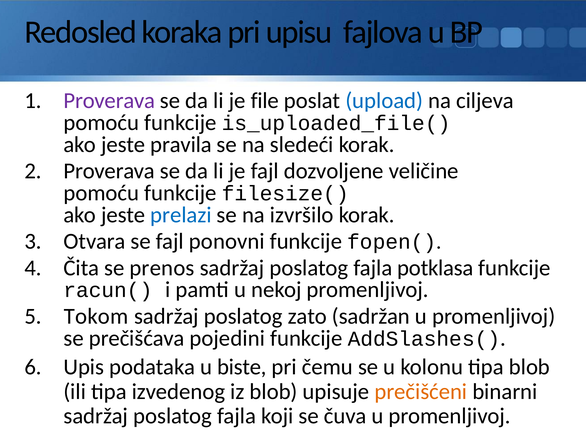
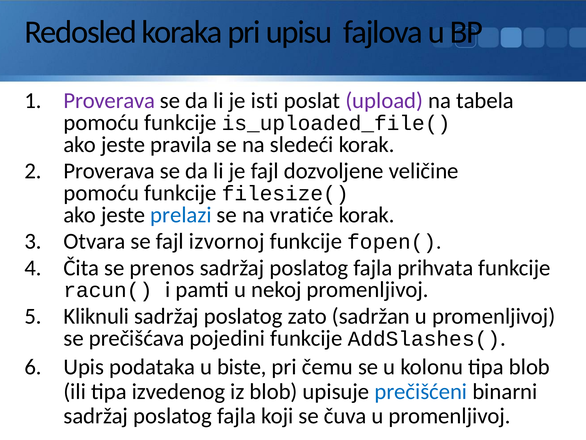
file: file -> isti
upload colour: blue -> purple
ciljeva: ciljeva -> tabela
izvršilo: izvršilo -> vratiće
ponovni: ponovni -> izvornoj
potklasa: potklasa -> prihvata
Tokom: Tokom -> Kliknuli
prečišćeni colour: orange -> blue
